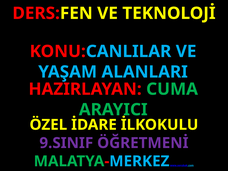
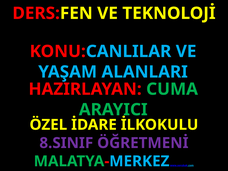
9.SINIF: 9.SINIF -> 8.SINIF
